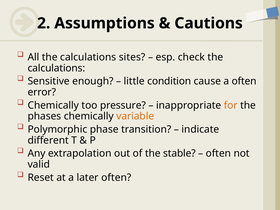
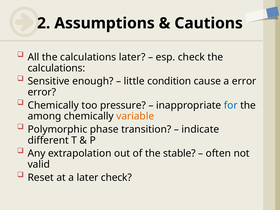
calculations sites: sites -> later
a often: often -> error
for colour: orange -> blue
phases: phases -> among
later often: often -> check
